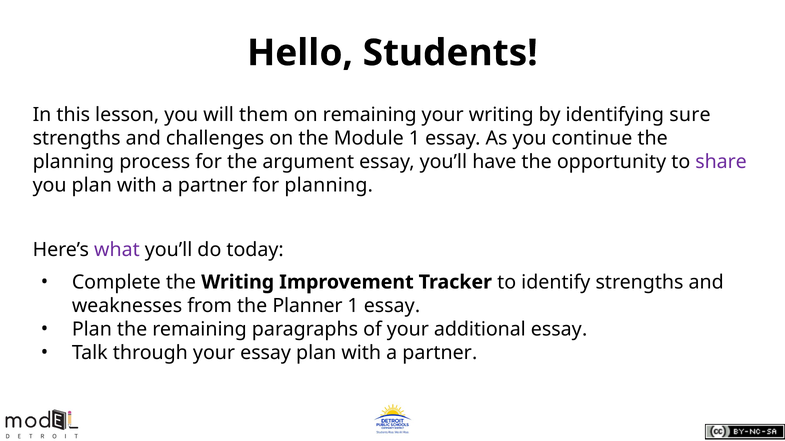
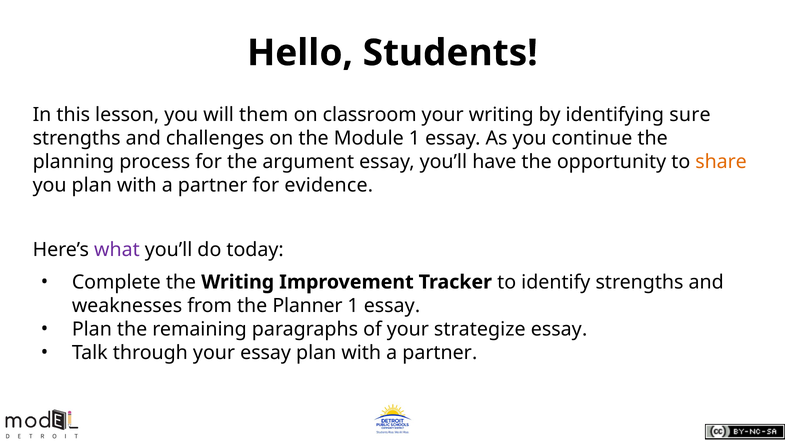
on remaining: remaining -> classroom
share colour: purple -> orange
for planning: planning -> evidence
additional: additional -> strategize
